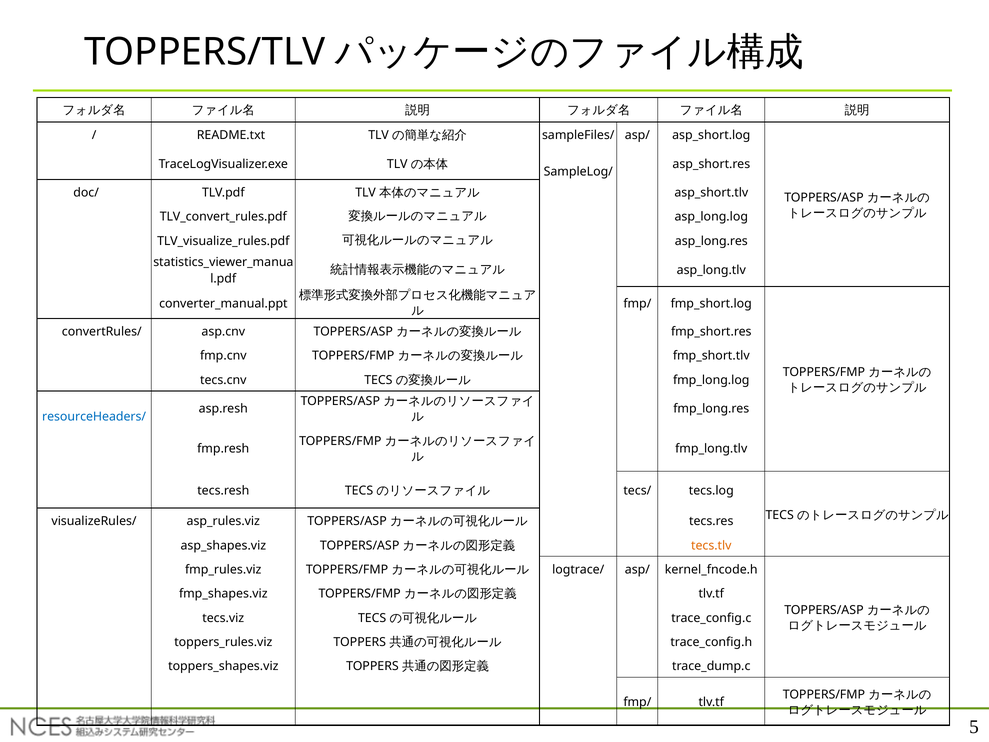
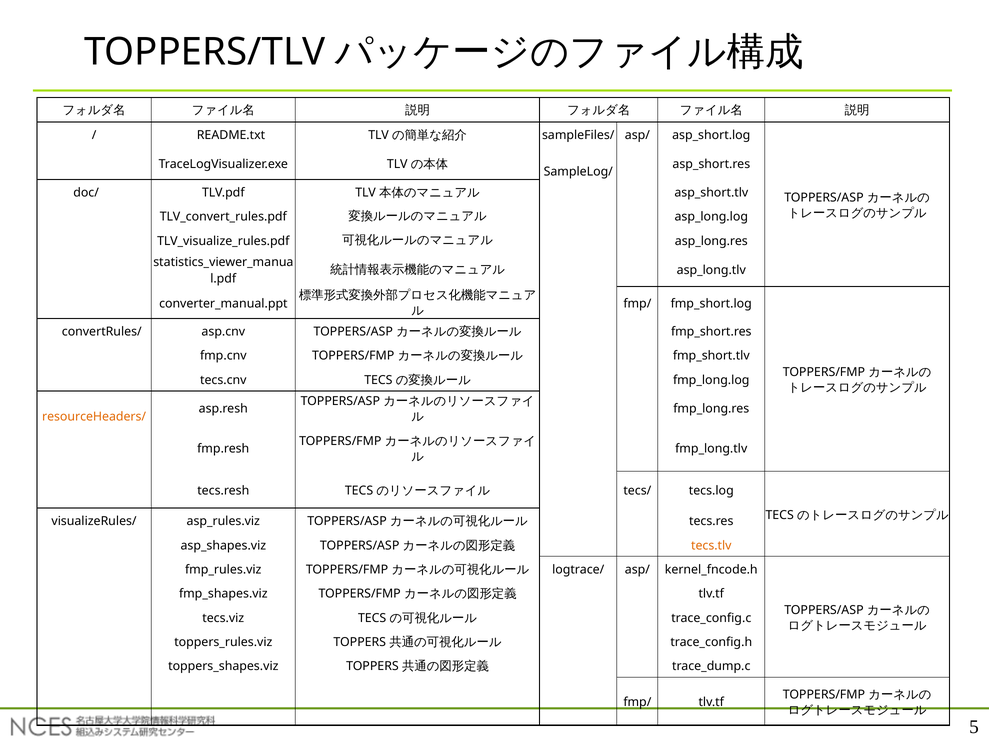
resourceHeaders/ colour: blue -> orange
